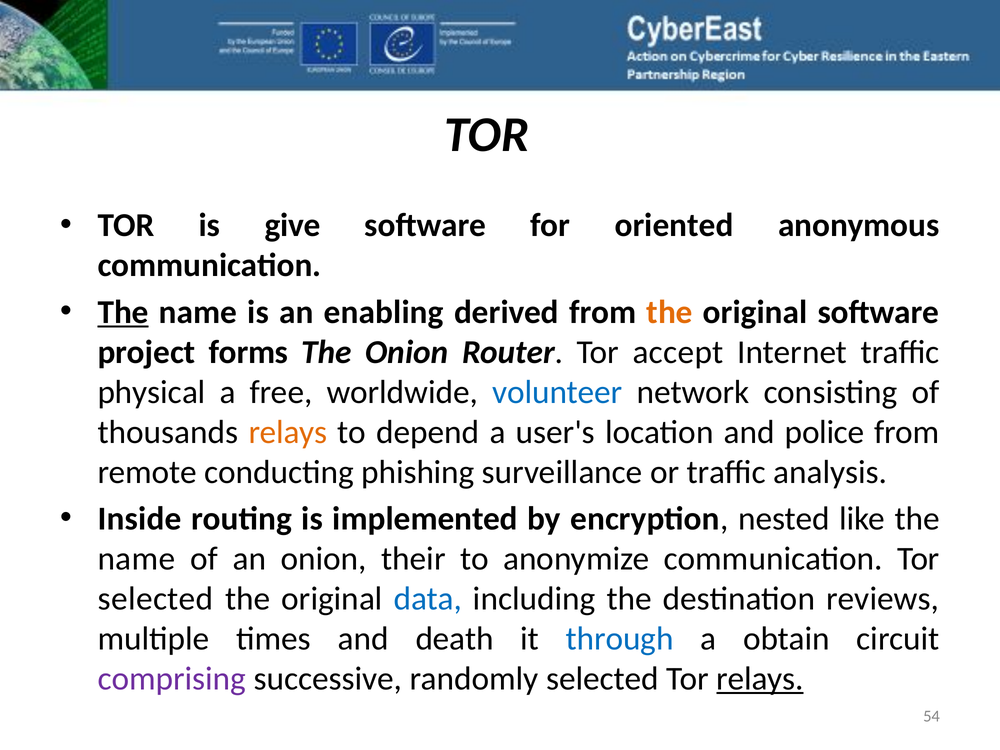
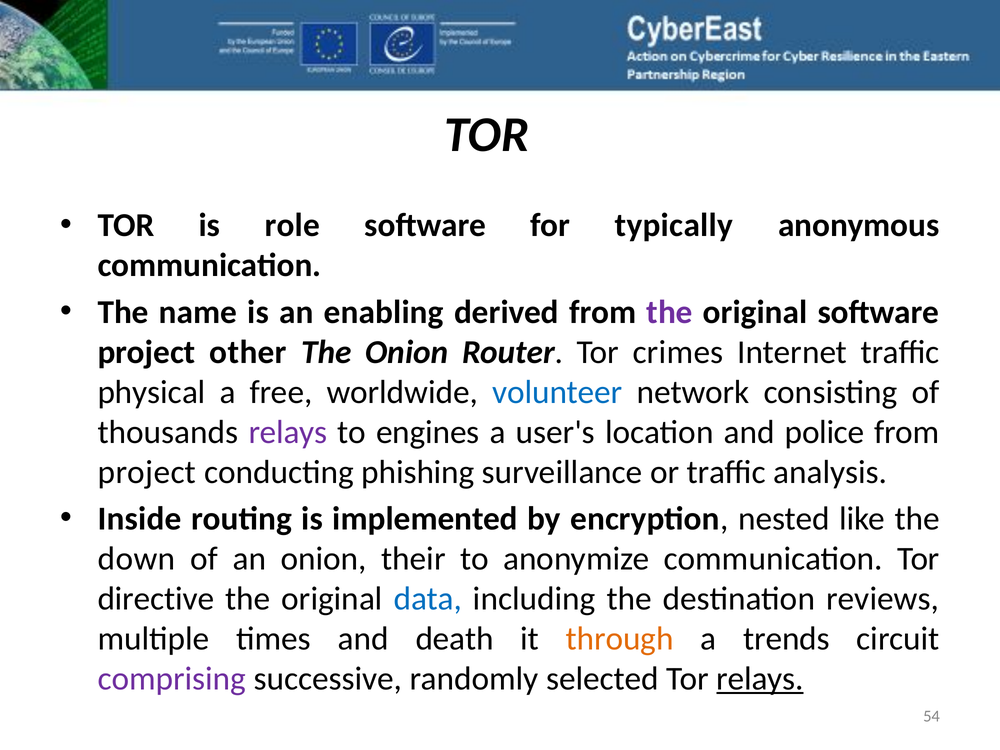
give: give -> role
oriented: oriented -> typically
The at (123, 312) underline: present -> none
the at (670, 312) colour: orange -> purple
forms: forms -> other
accept: accept -> crimes
relays at (288, 432) colour: orange -> purple
depend: depend -> engines
remote at (147, 472): remote -> project
name at (136, 559): name -> down
selected at (156, 599): selected -> directive
through colour: blue -> orange
obtain: obtain -> trends
